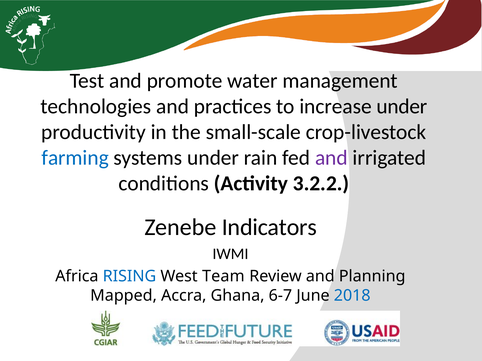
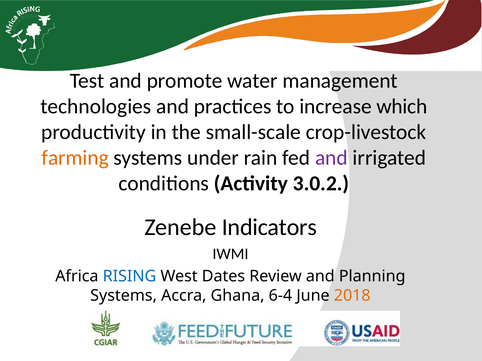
increase under: under -> which
farming colour: blue -> orange
3.2.2: 3.2.2 -> 3.0.2
Team: Team -> Dates
Mapped at (124, 296): Mapped -> Systems
6-7: 6-7 -> 6-4
2018 colour: blue -> orange
